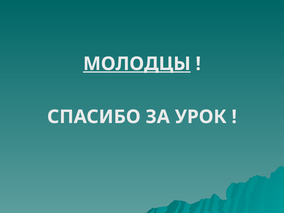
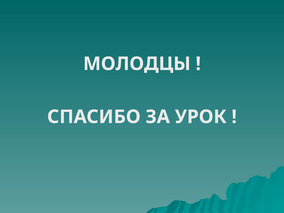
МОЛОДЦЫ underline: present -> none
